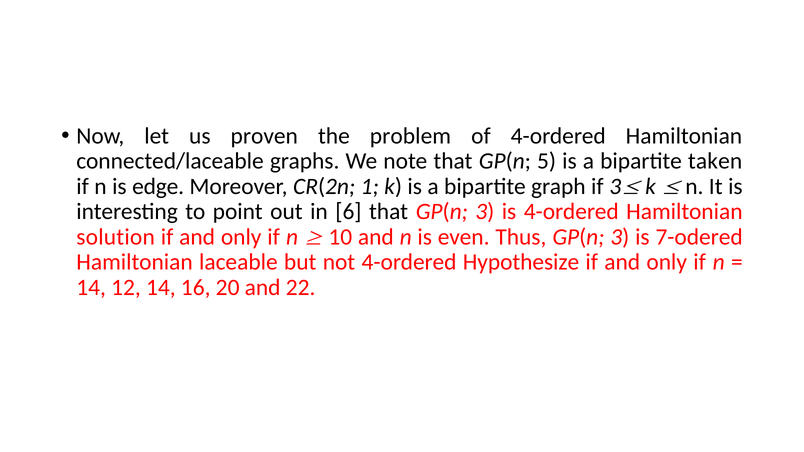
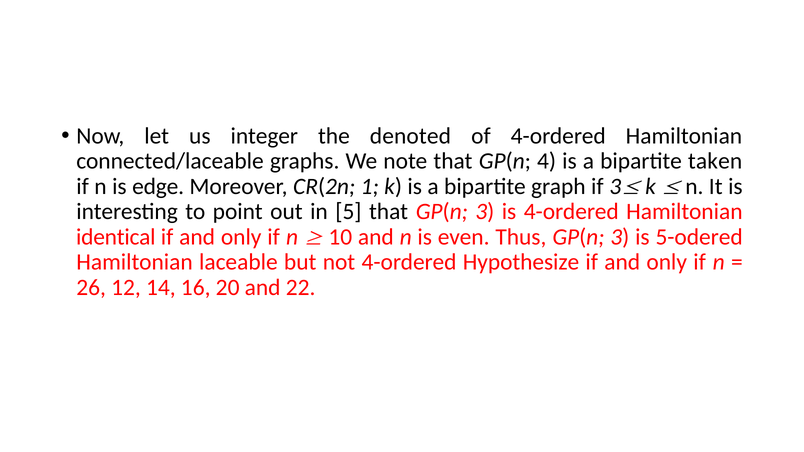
proven: proven -> integer
problem: problem -> denoted
5: 5 -> 4
6: 6 -> 5
solution: solution -> identical
7-odered: 7-odered -> 5-odered
14 at (91, 288): 14 -> 26
